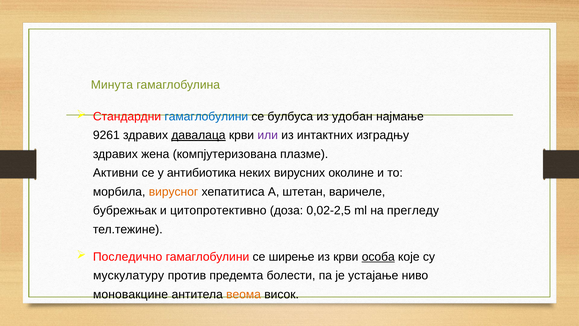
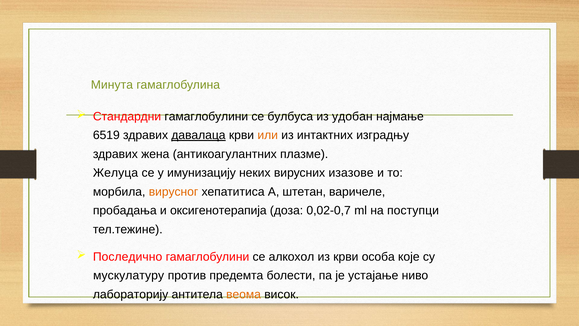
гамаглобулини at (206, 116) colour: blue -> black
9261: 9261 -> 6519
или colour: purple -> orange
компјутеризована: компјутеризована -> антикоагулантних
Активни: Активни -> Желуца
антибиотика: антибиотика -> имунизацију
околине: околине -> изазове
бубрежњак: бубрежњак -> пробадања
цитопротективно: цитопротективно -> оксигенотерапија
0,02-2,5: 0,02-2,5 -> 0,02-0,7
прегледу: прегледу -> поступци
ширење: ширење -> алкохол
особа underline: present -> none
моновакцине: моновакцине -> лабораторију
